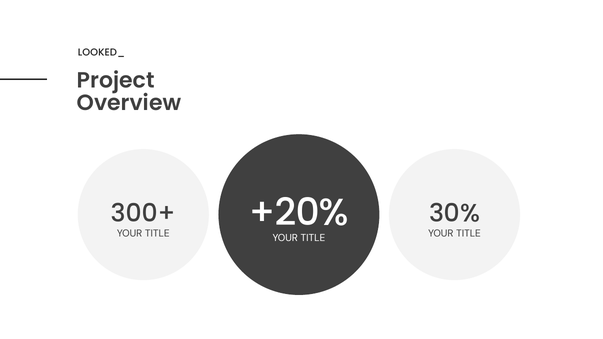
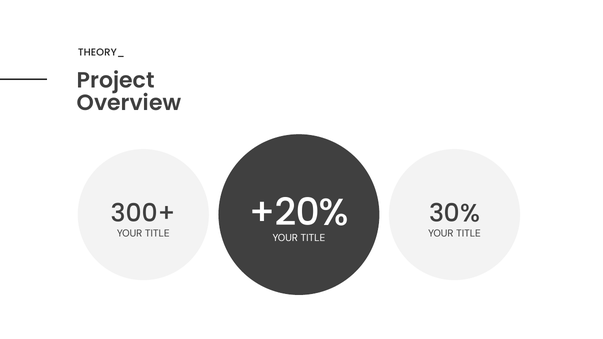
LOOKED_: LOOKED_ -> THEORY_
